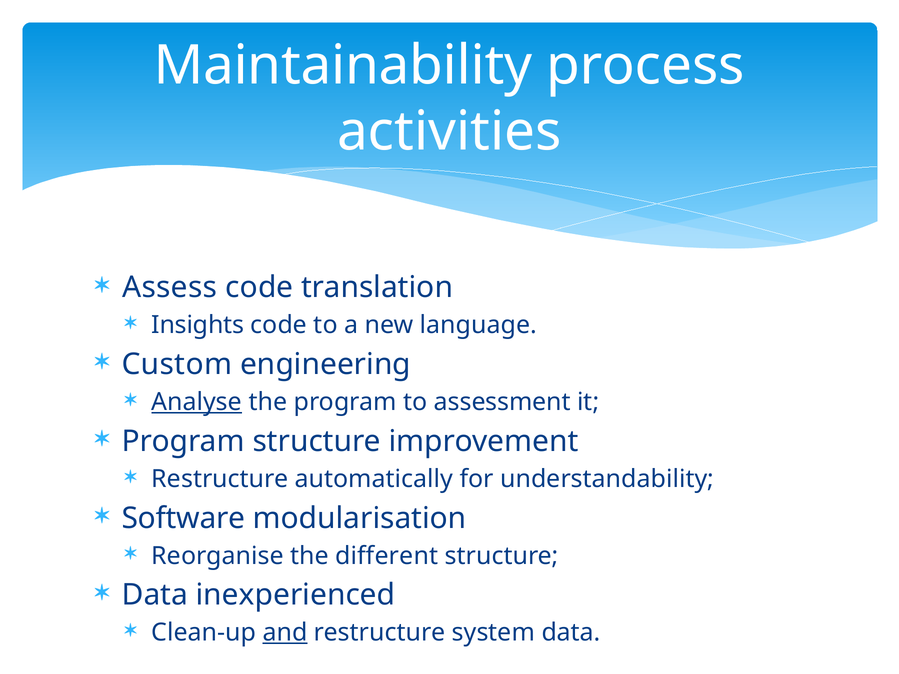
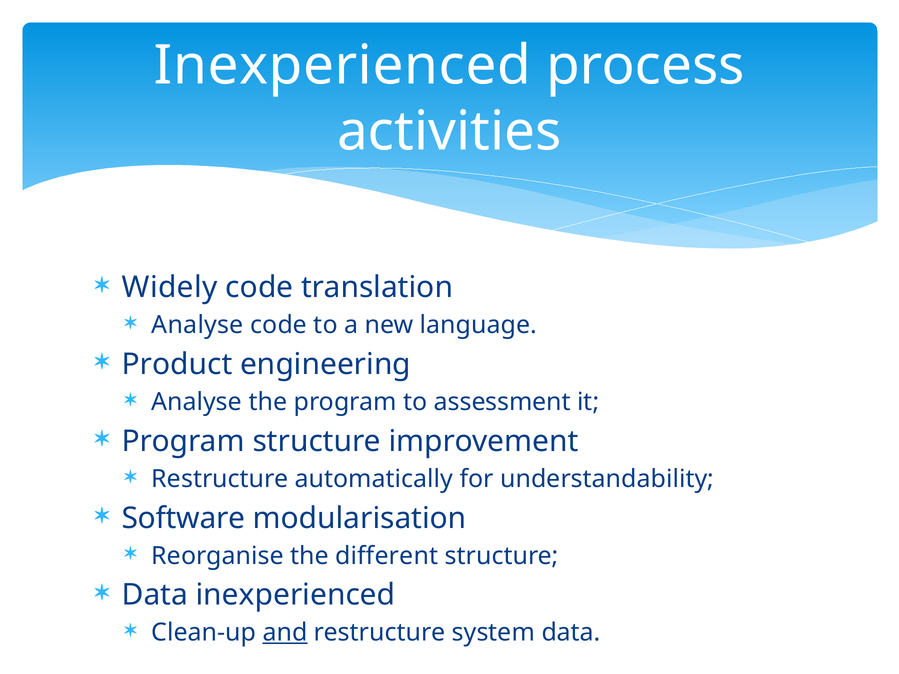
Maintainability at (343, 66): Maintainability -> Inexperienced
Assess: Assess -> Widely
Insights at (198, 325): Insights -> Analyse
Custom: Custom -> Product
Analyse at (197, 402) underline: present -> none
